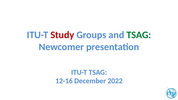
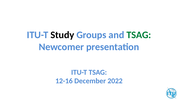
Study colour: red -> black
